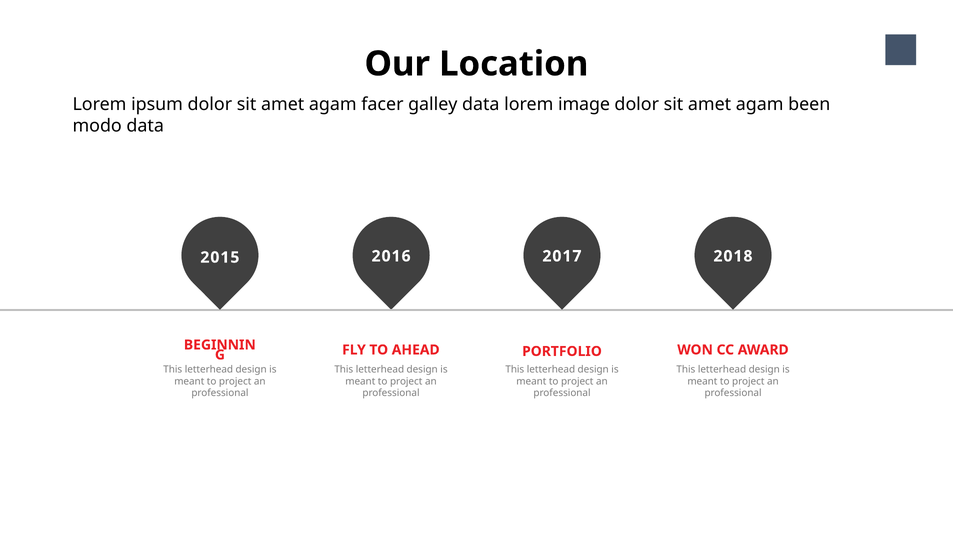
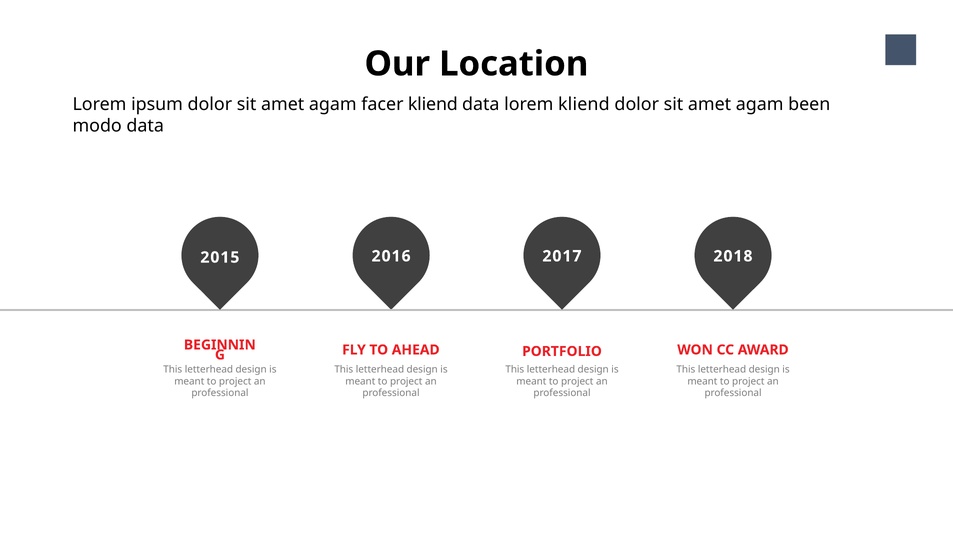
facer galley: galley -> kliend
lorem image: image -> kliend
